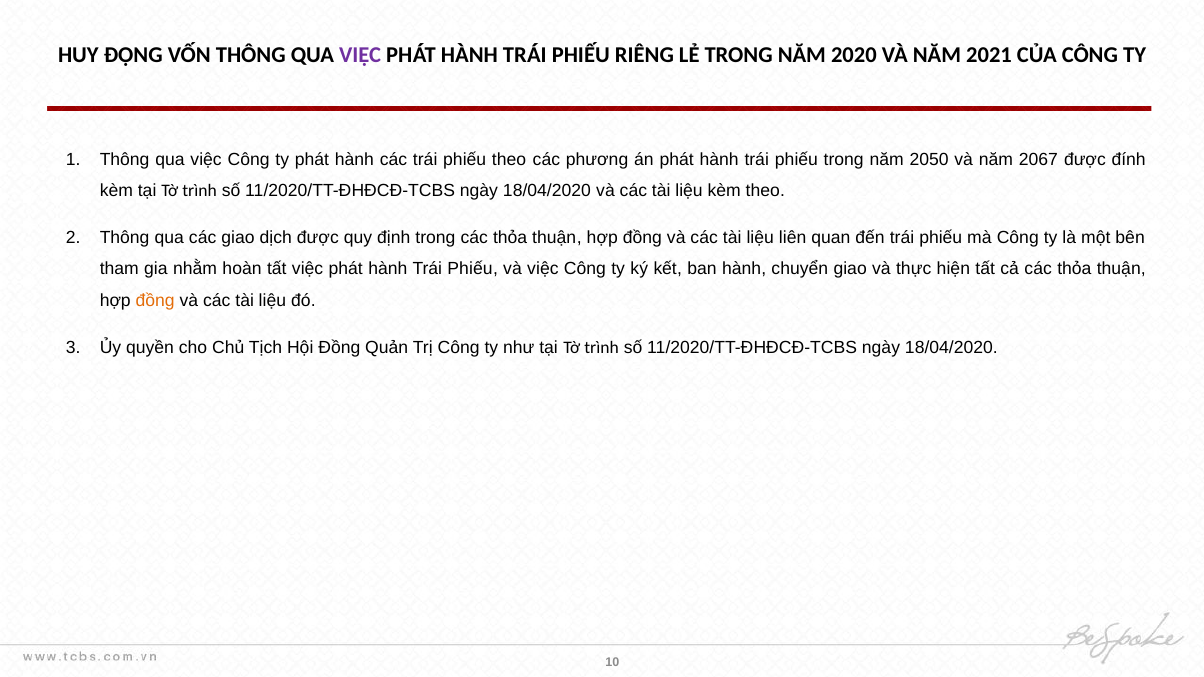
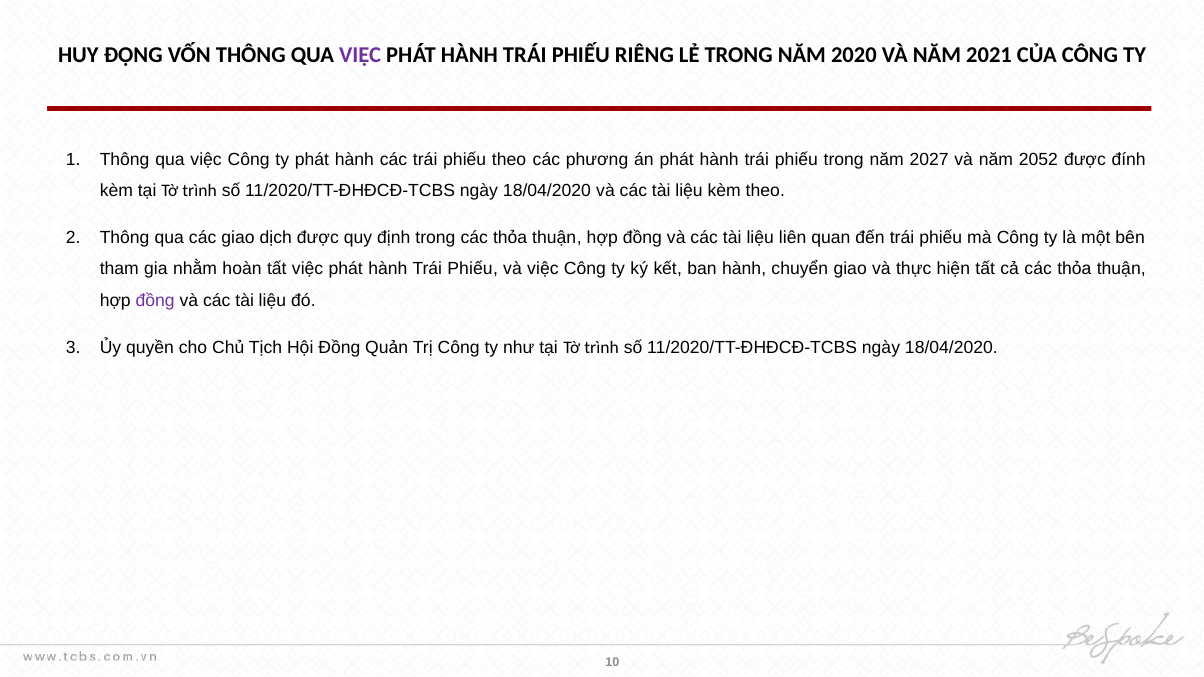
2050: 2050 -> 2027
2067: 2067 -> 2052
đồng at (155, 301) colour: orange -> purple
